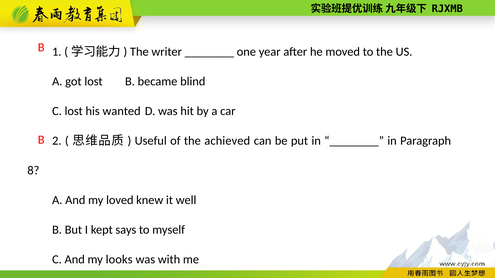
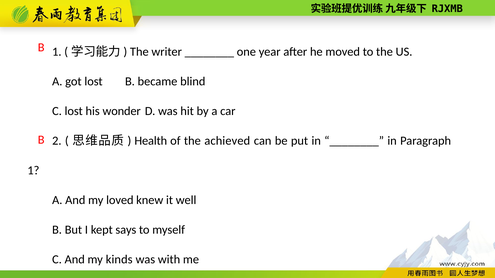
wanted: wanted -> wonder
Useful: Useful -> Health
8 at (33, 171): 8 -> 1
looks: looks -> kinds
